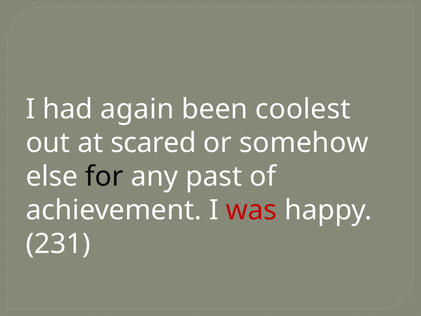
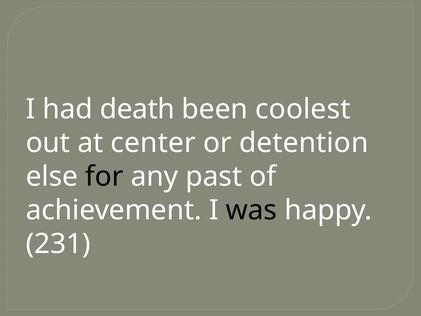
again: again -> death
scared: scared -> center
somehow: somehow -> detention
was colour: red -> black
